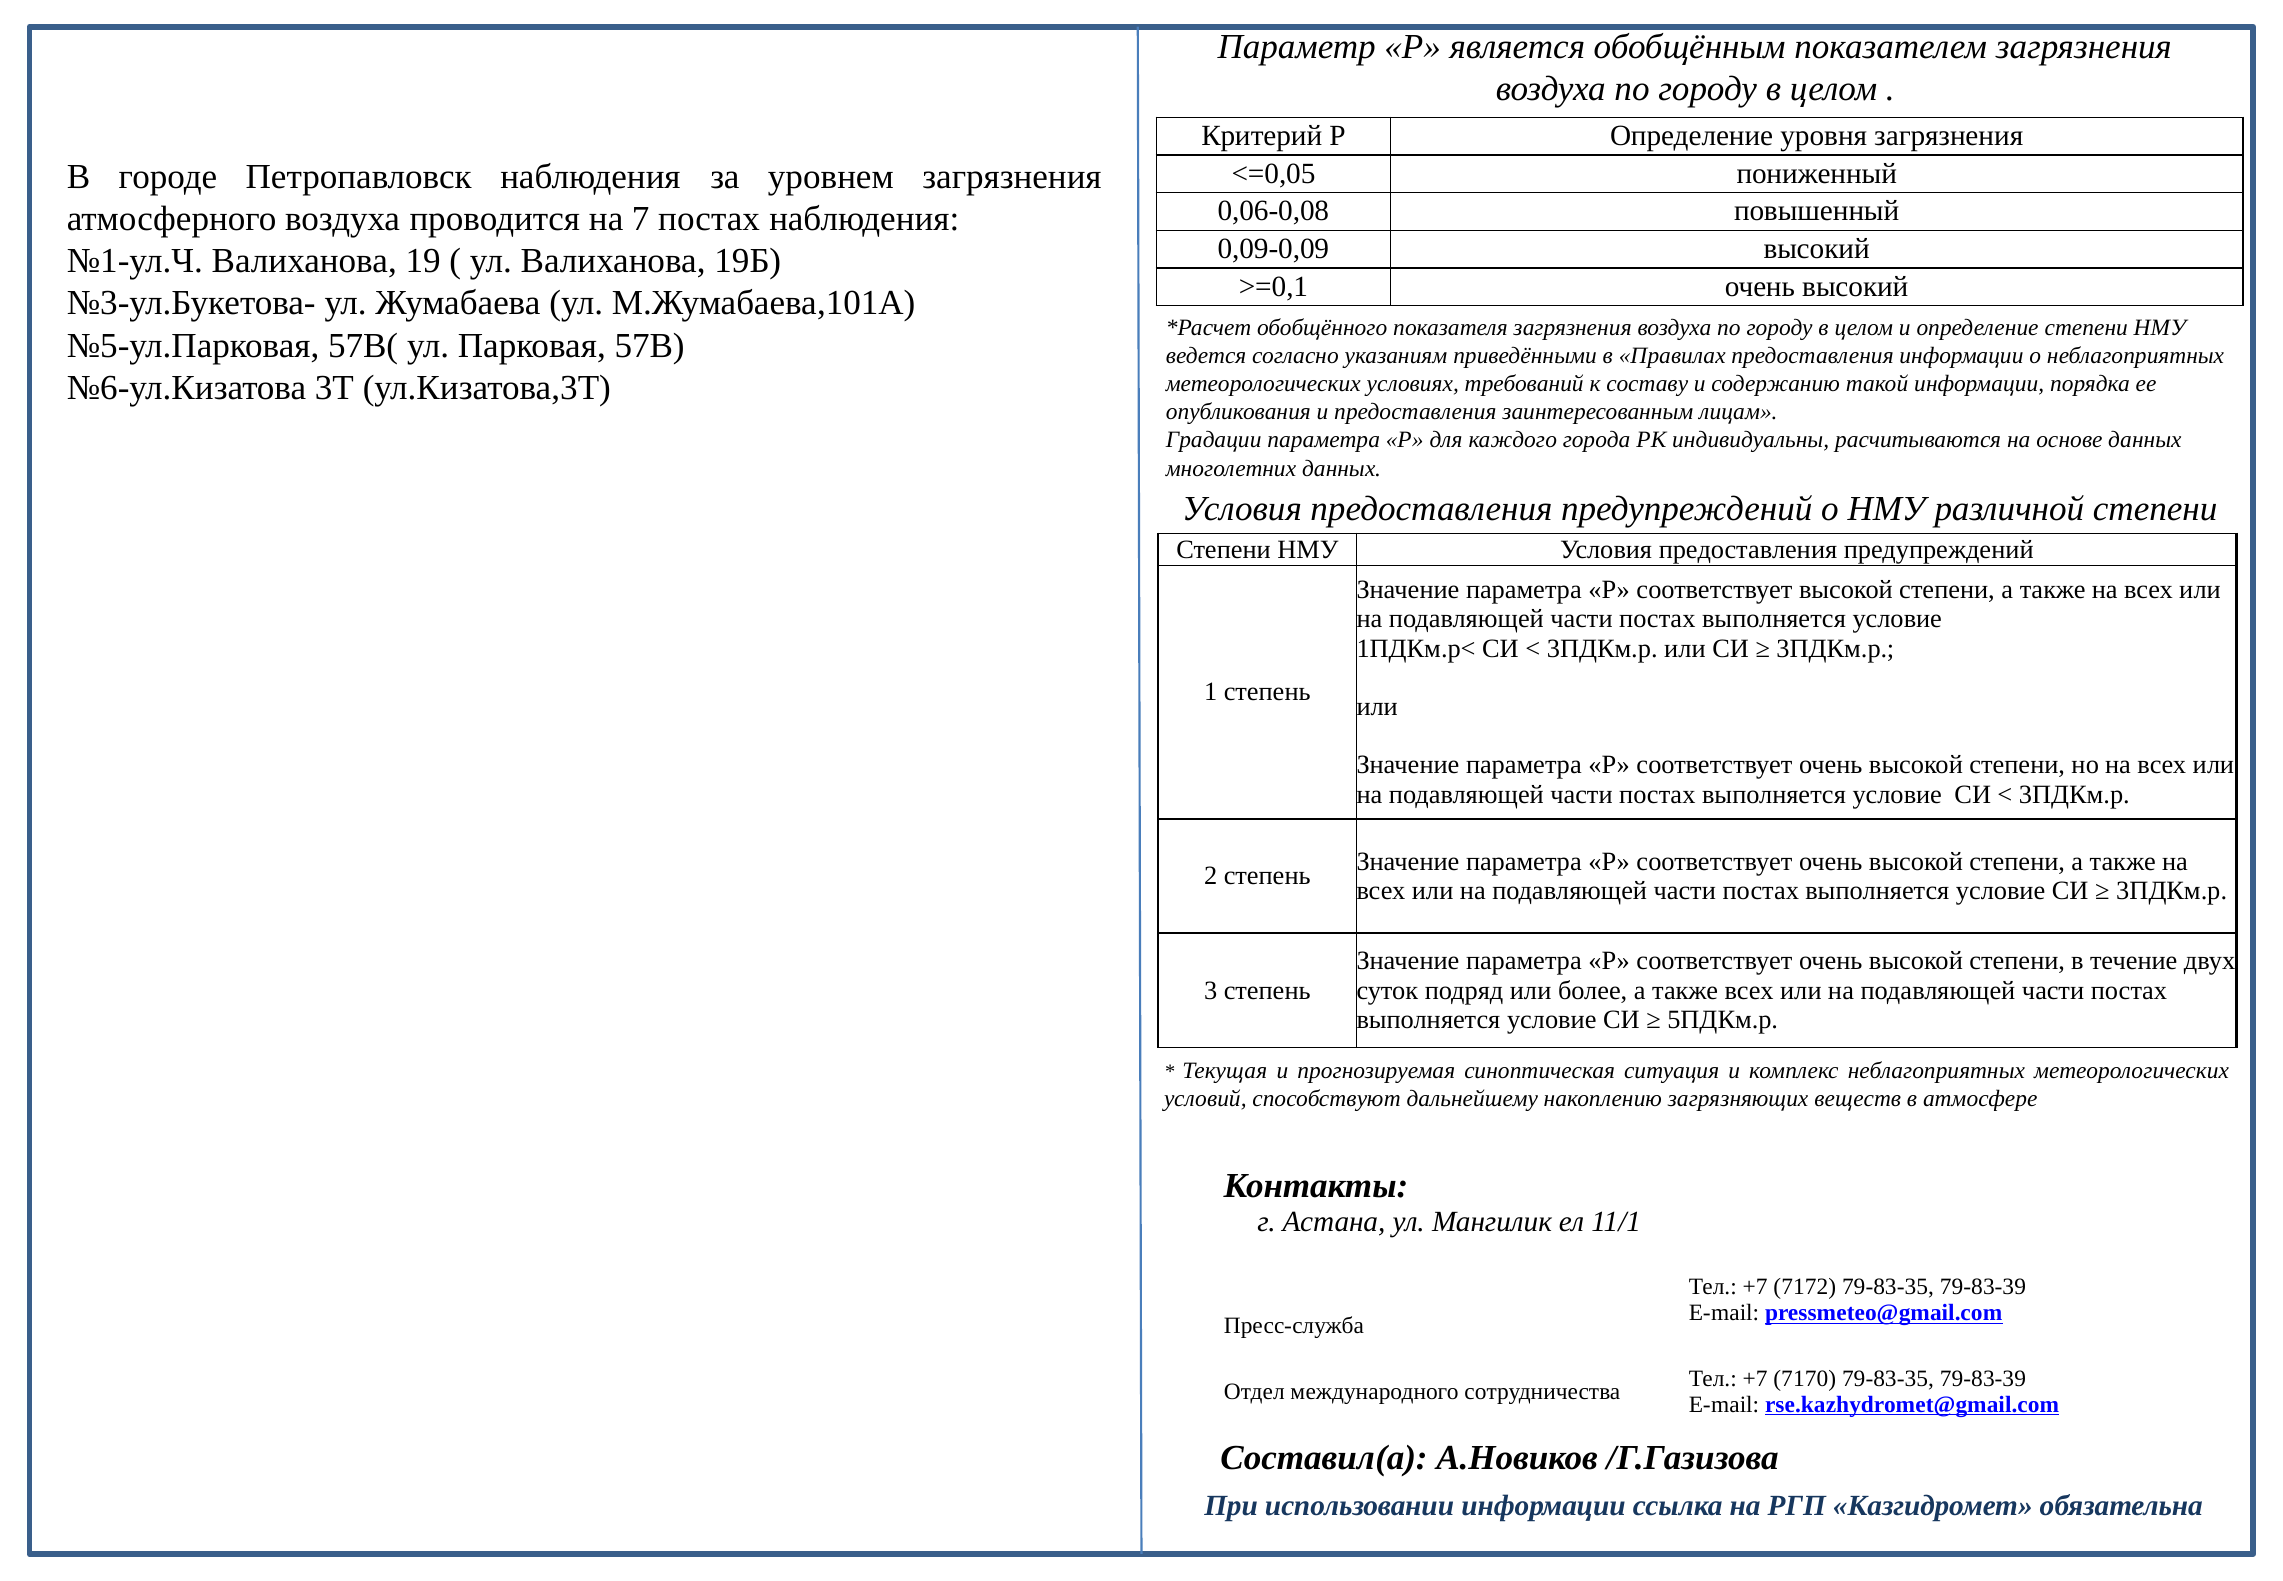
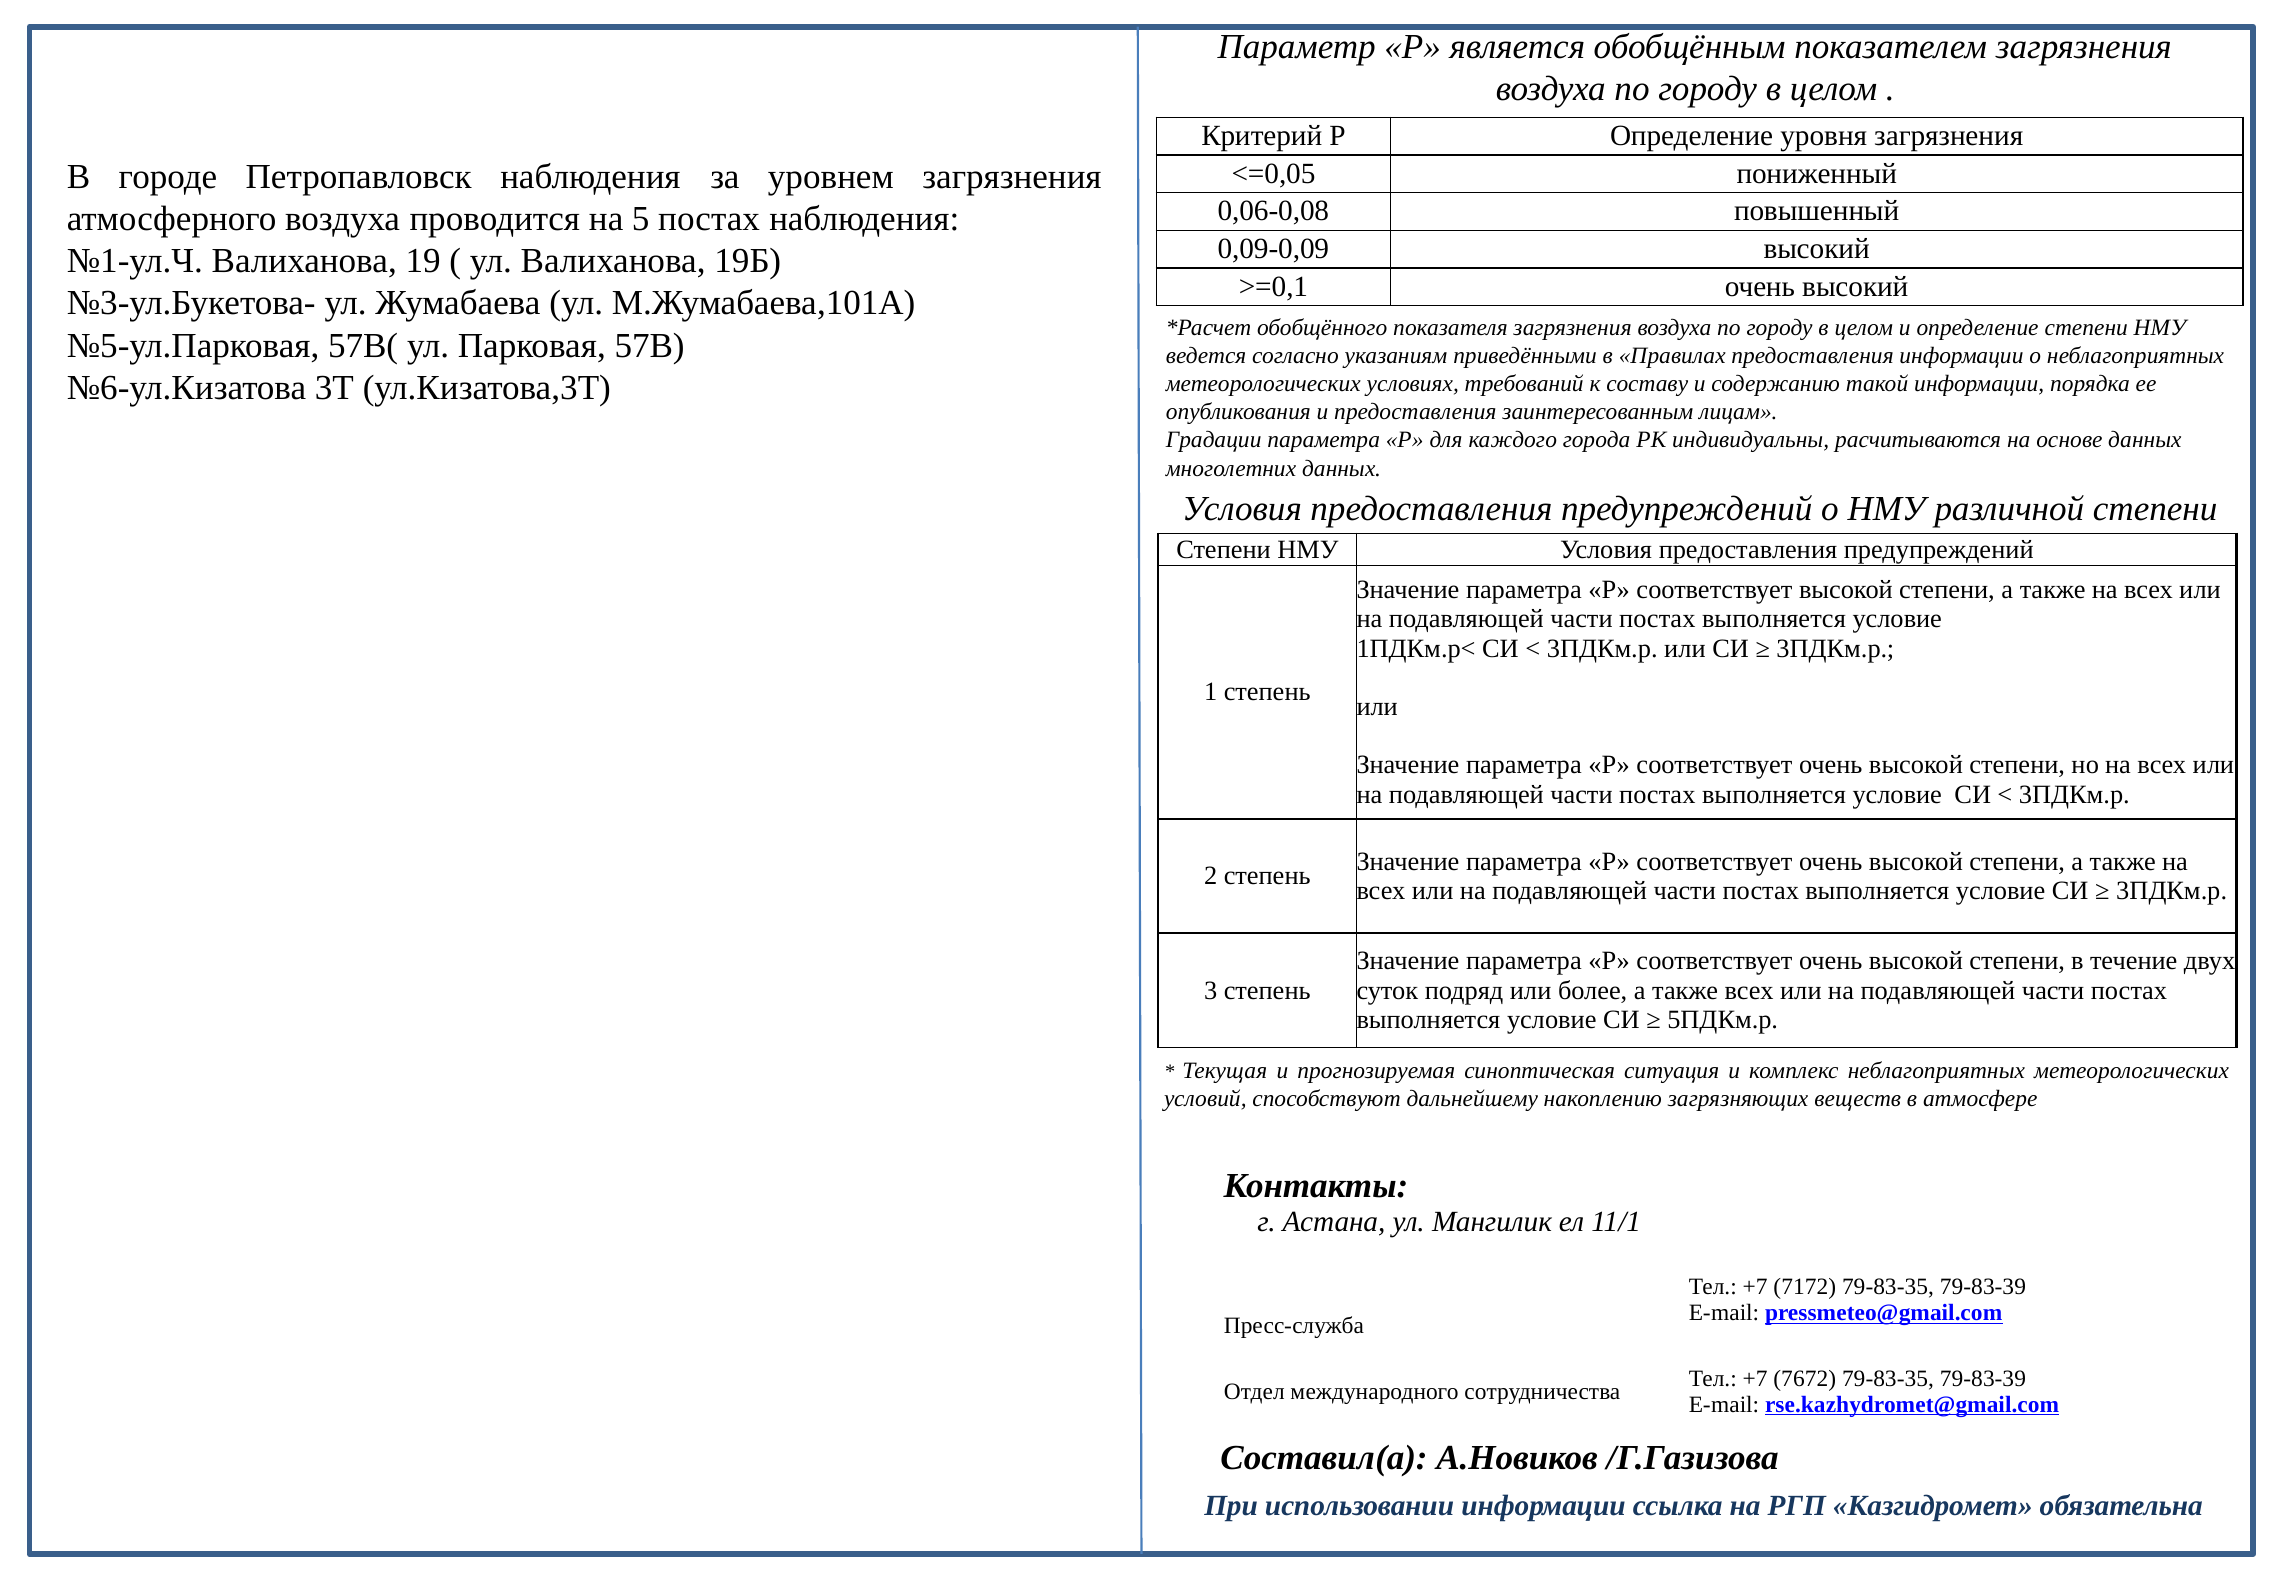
7: 7 -> 5
7170: 7170 -> 7672
